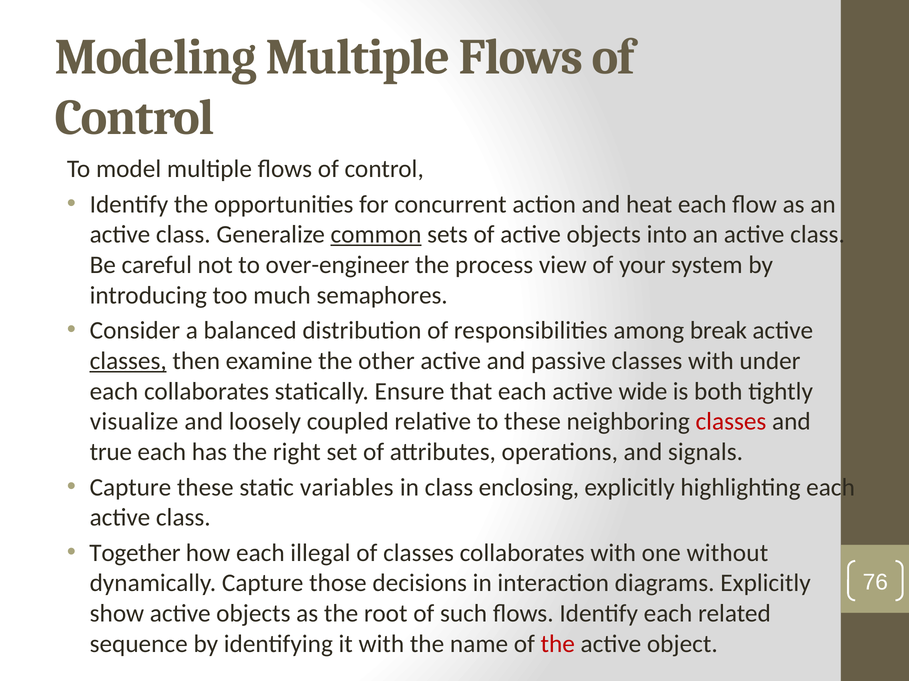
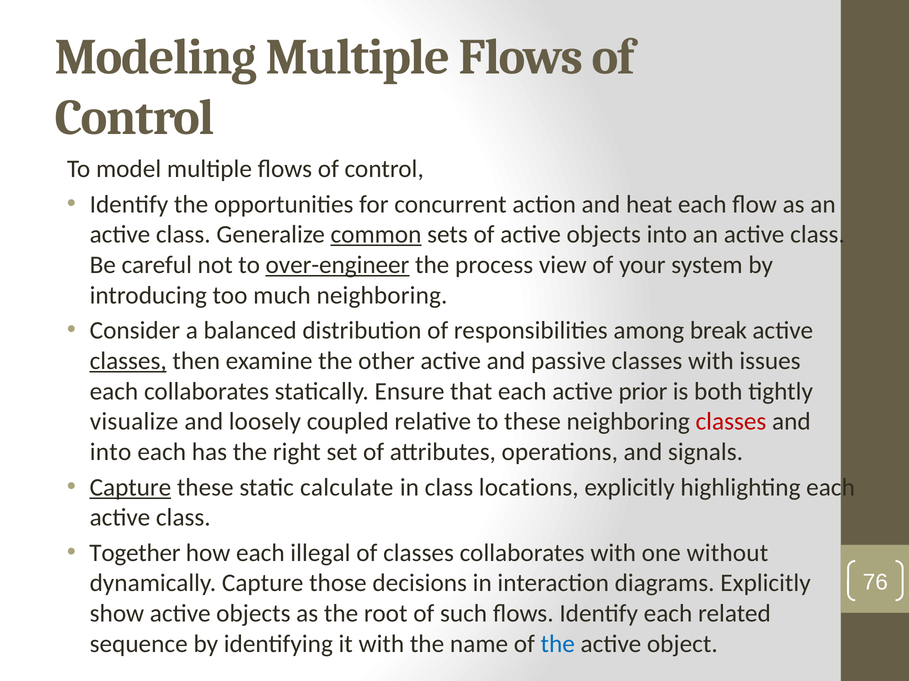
over-engineer underline: none -> present
much semaphores: semaphores -> neighboring
under: under -> issues
wide: wide -> prior
true at (111, 452): true -> into
Capture at (130, 488) underline: none -> present
variables: variables -> calculate
enclosing: enclosing -> locations
the at (558, 644) colour: red -> blue
